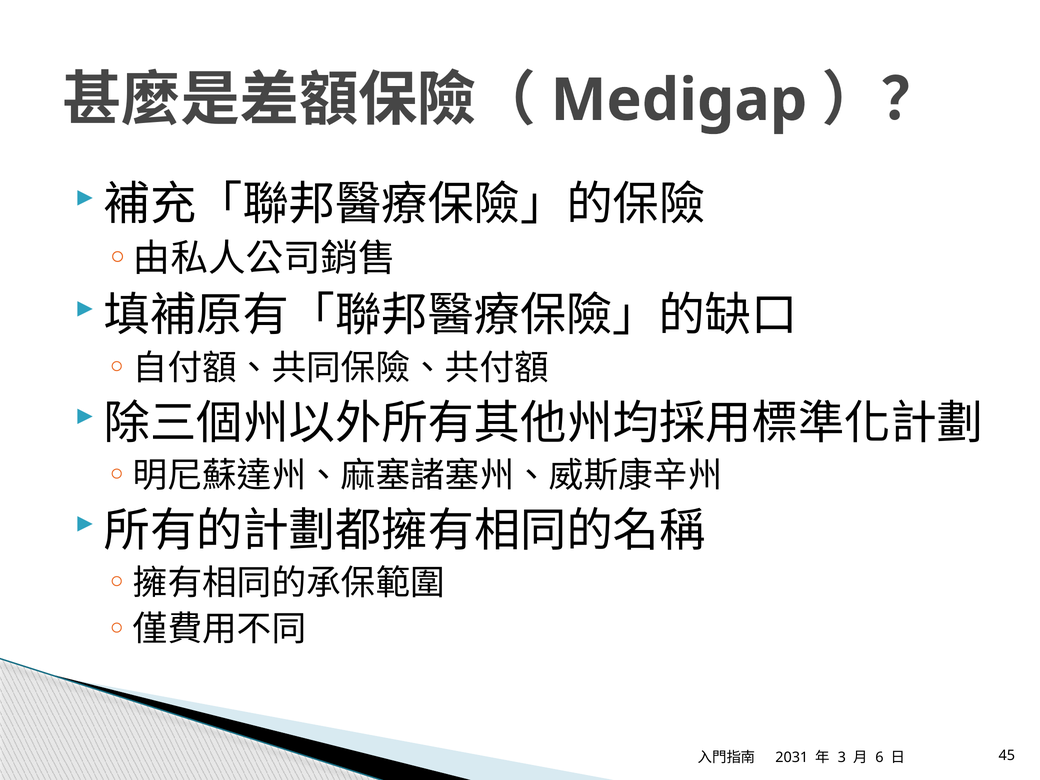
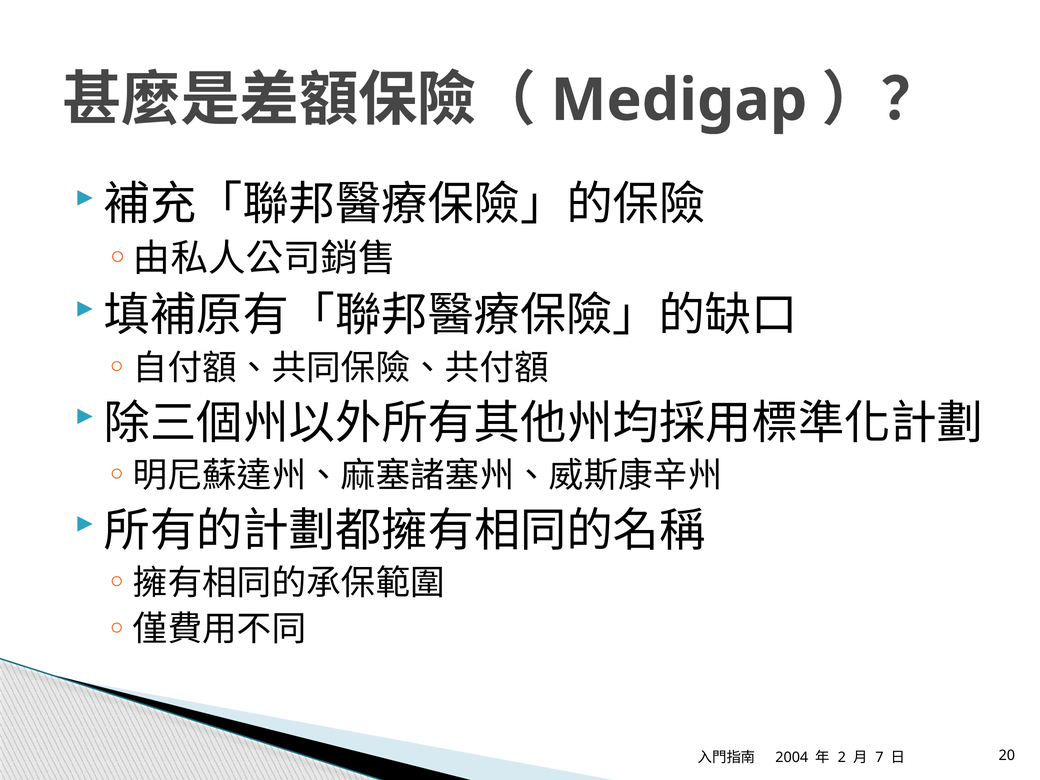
45: 45 -> 20
2031: 2031 -> 2004
3: 3 -> 2
6: 6 -> 7
